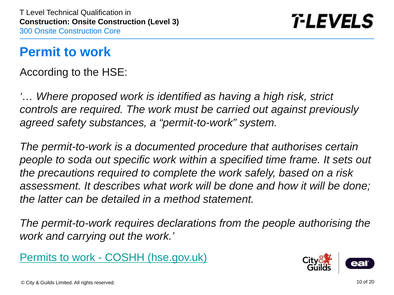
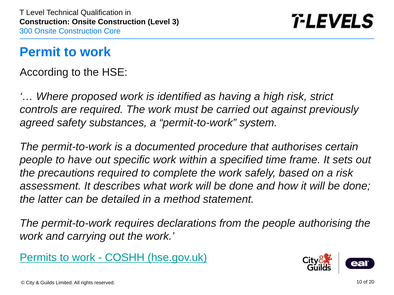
soda: soda -> have
